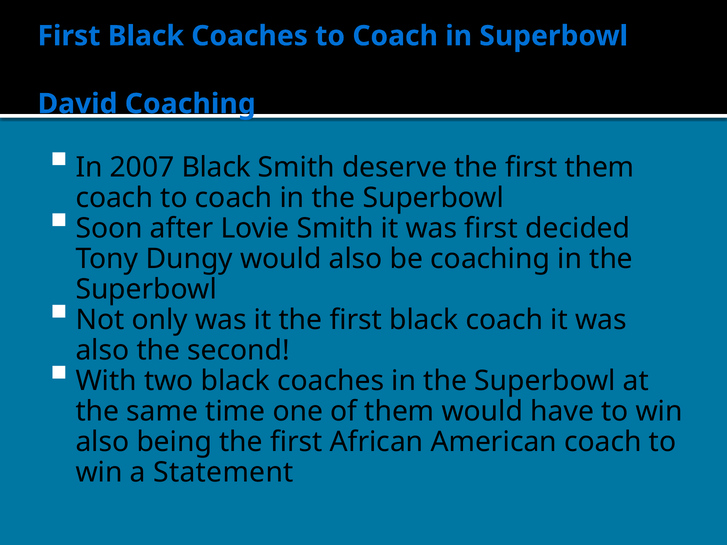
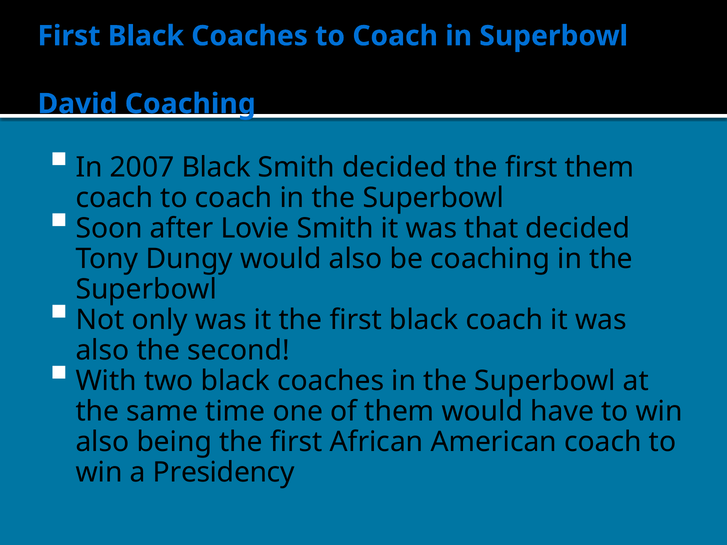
Smith deserve: deserve -> decided
was first: first -> that
Statement: Statement -> Presidency
